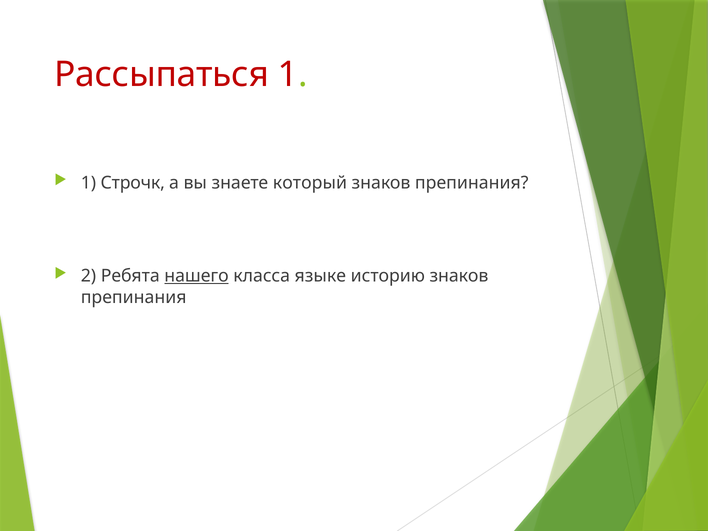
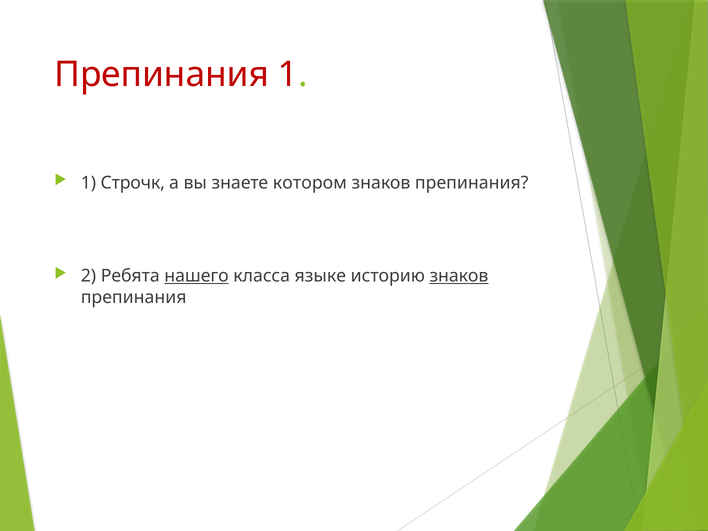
Рассыпаться at (162, 74): Рассыпаться -> Препинания
который: который -> котором
знаков at (459, 276) underline: none -> present
